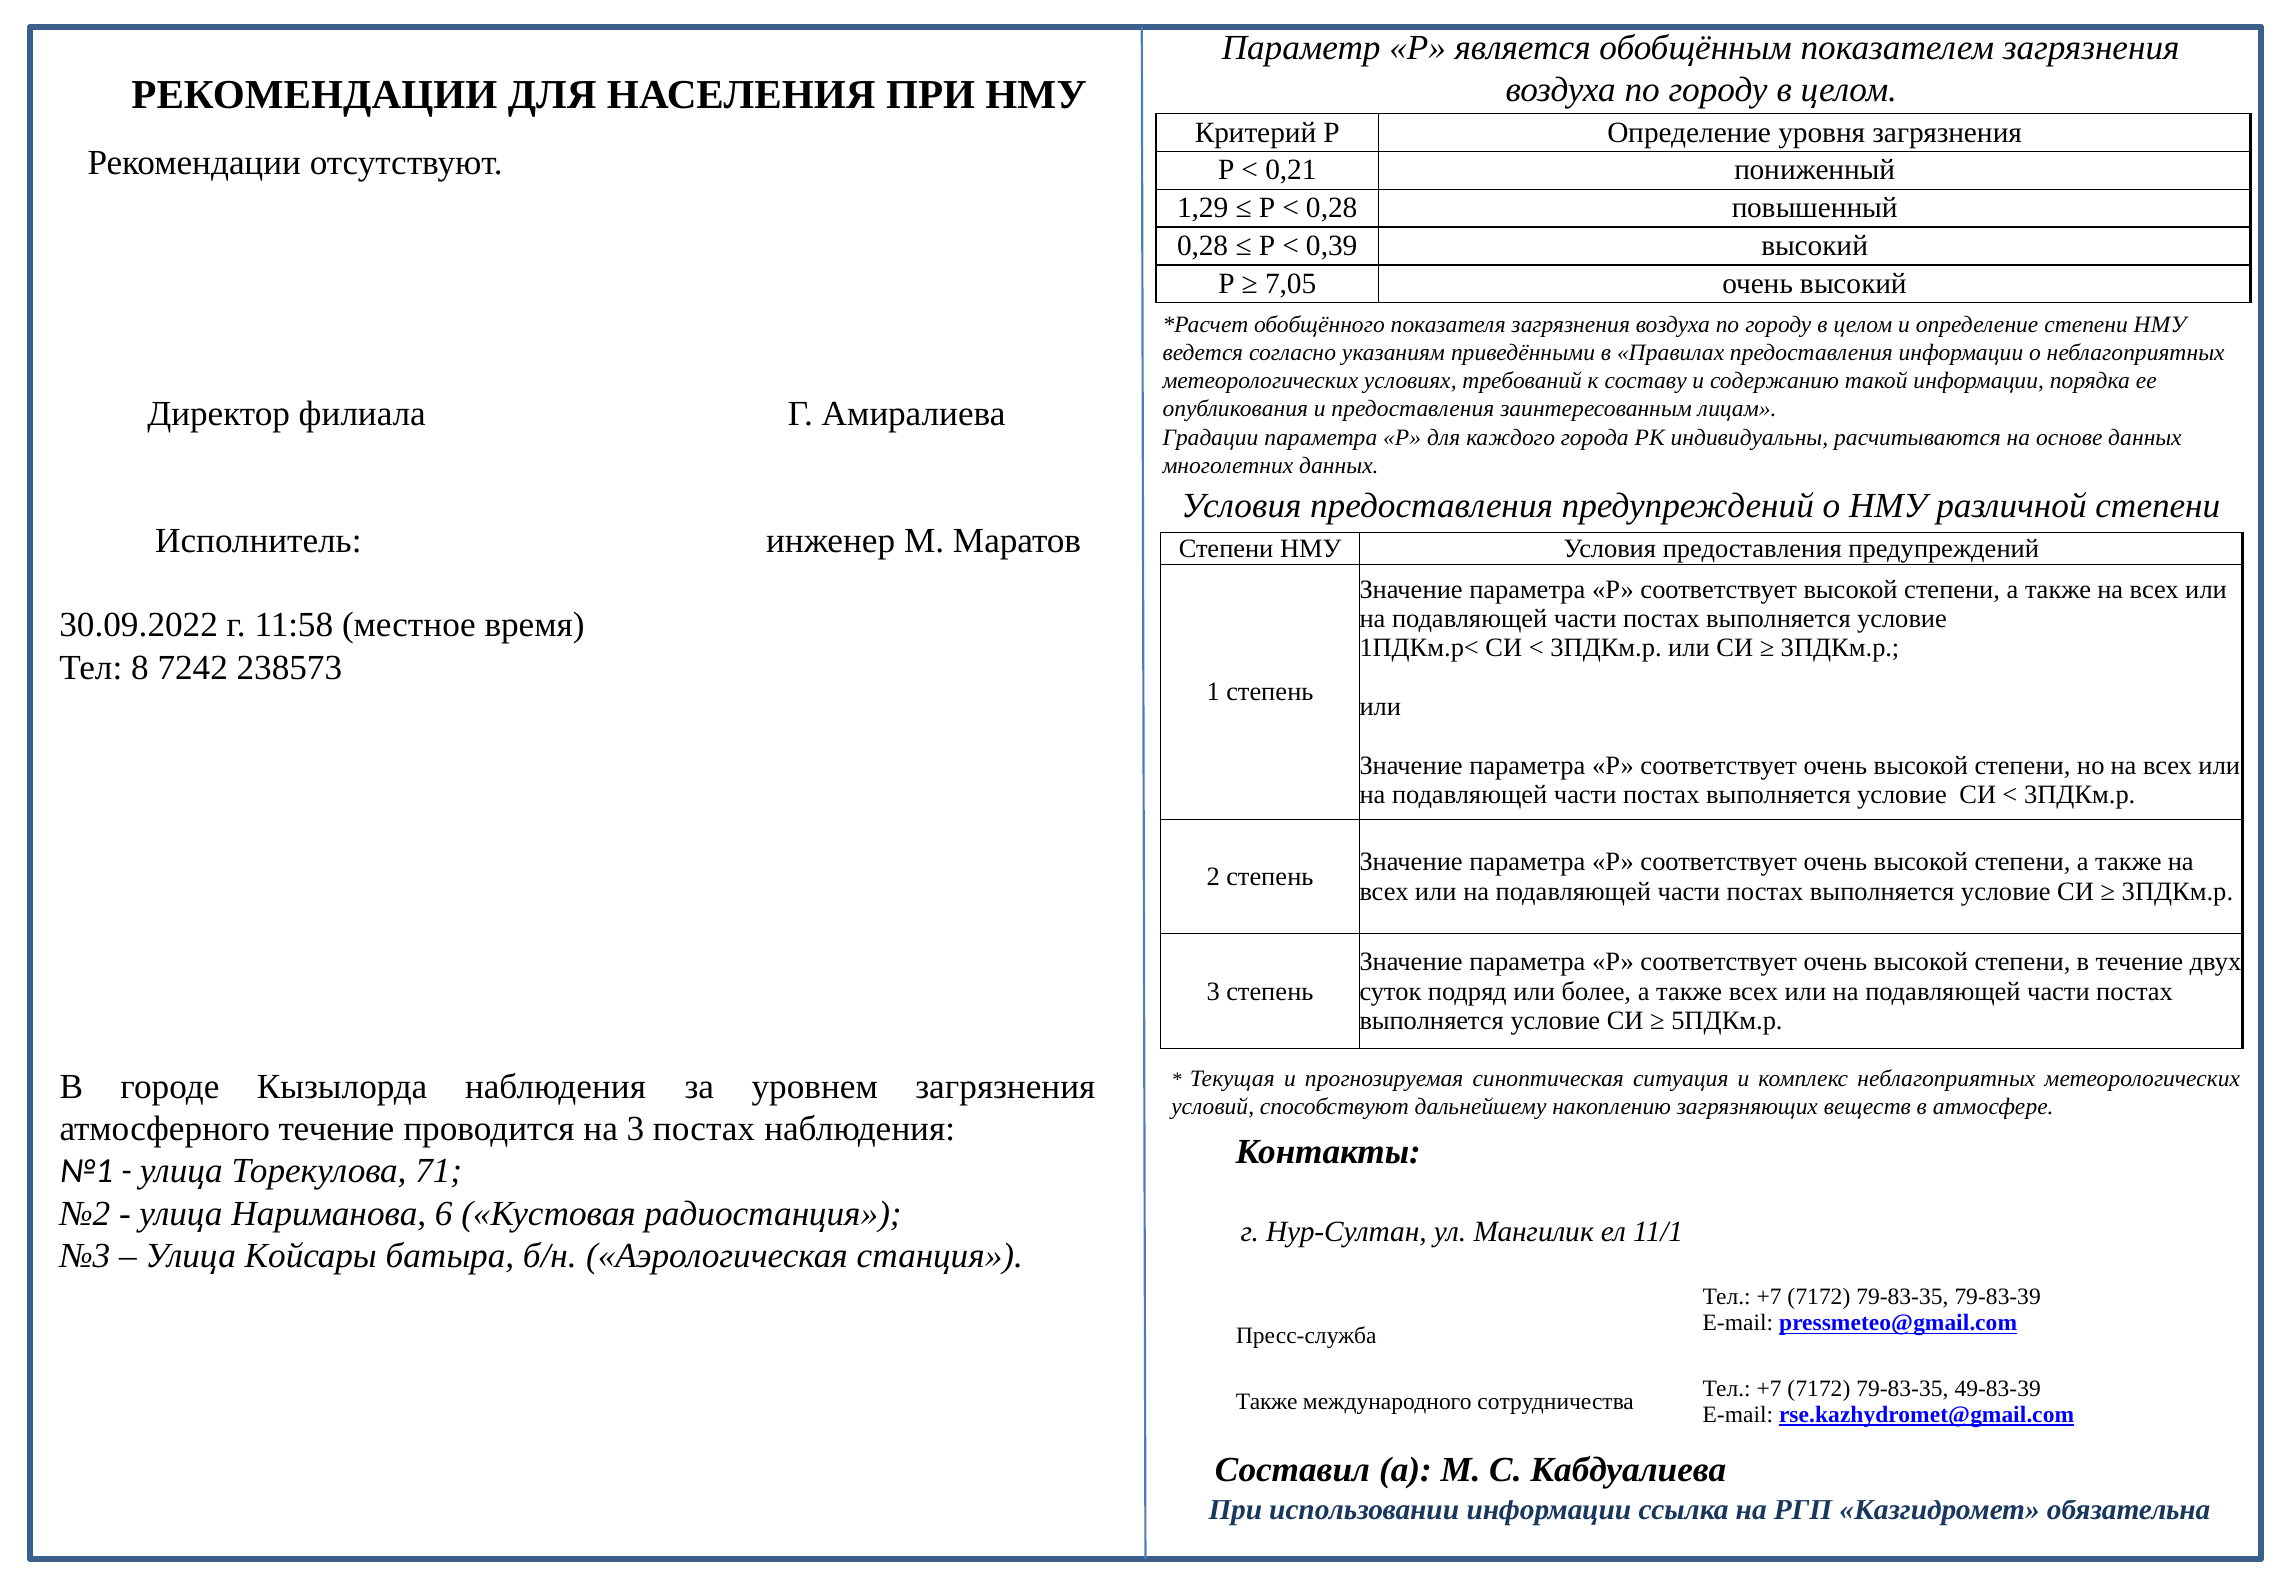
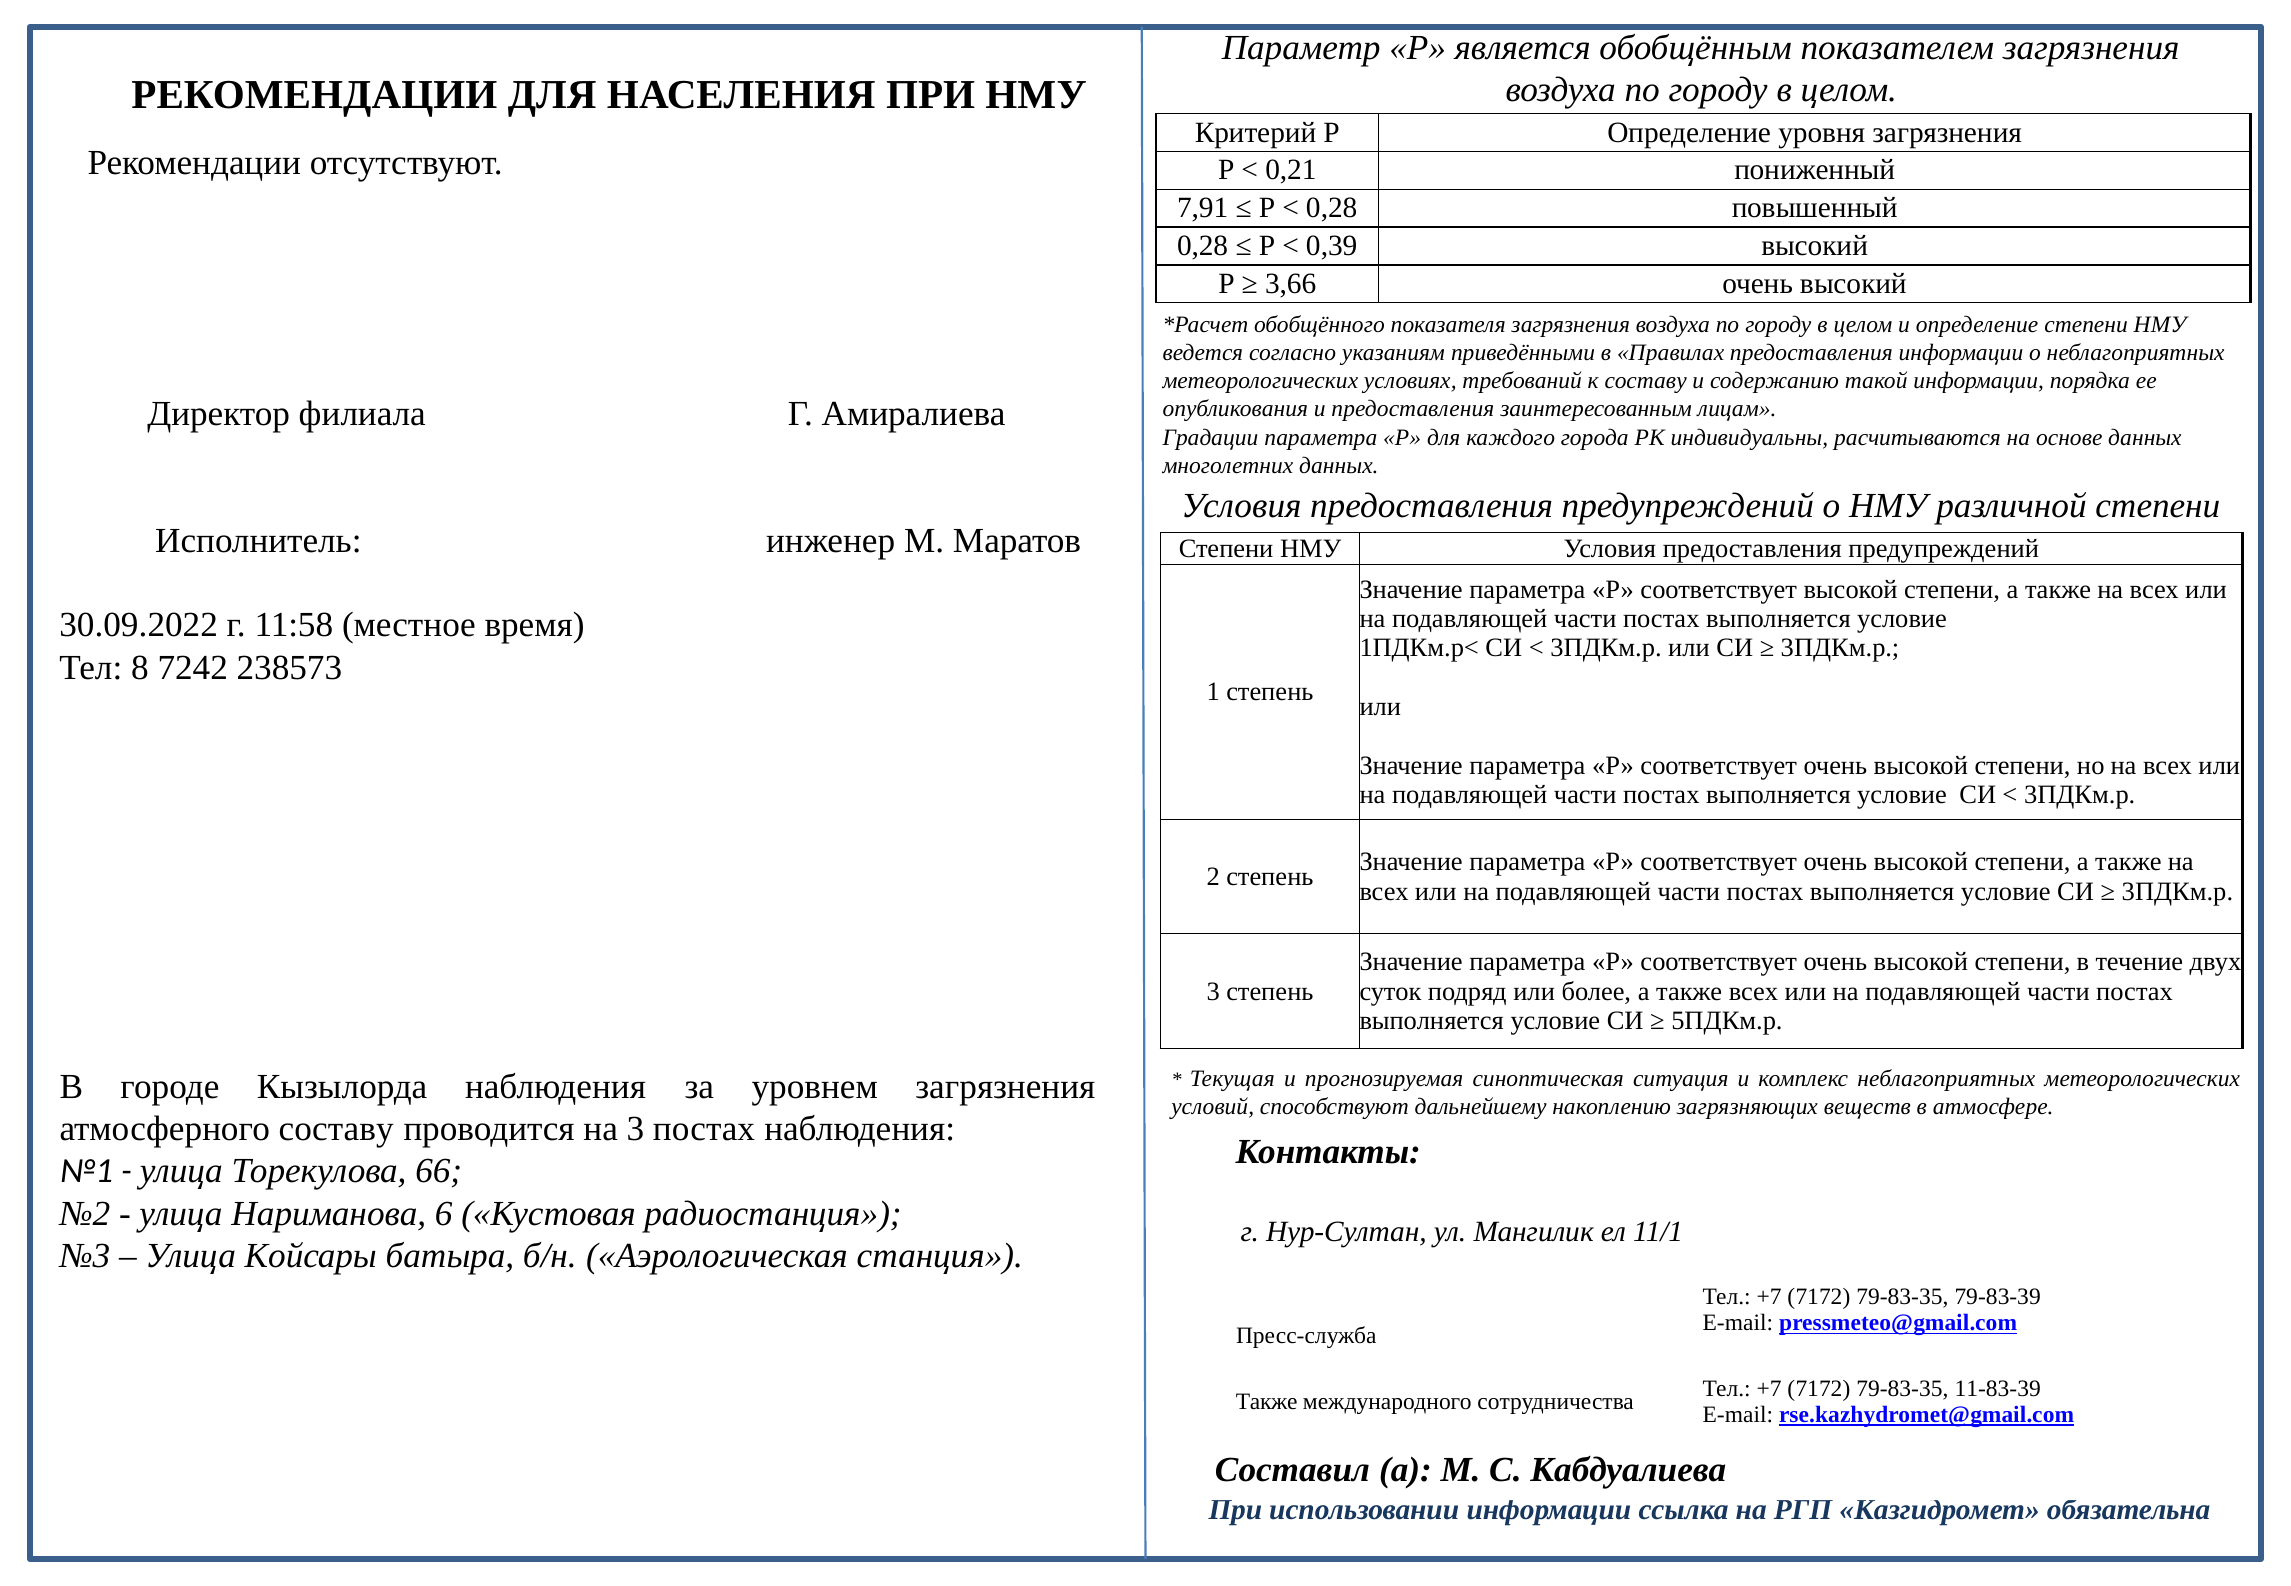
1,29: 1,29 -> 7,91
7,05: 7,05 -> 3,66
атмосферного течение: течение -> составу
71: 71 -> 66
49-83-39: 49-83-39 -> 11-83-39
